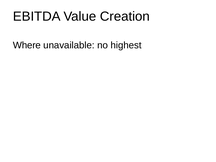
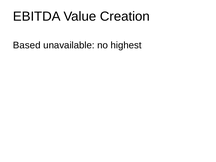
Where: Where -> Based
